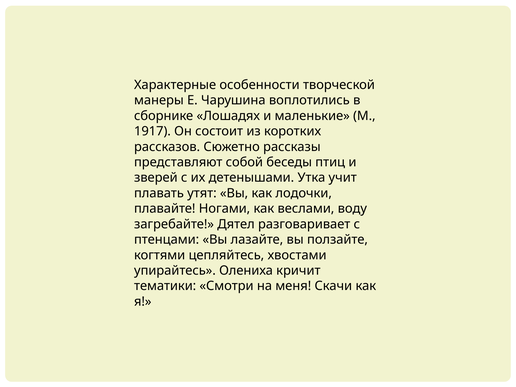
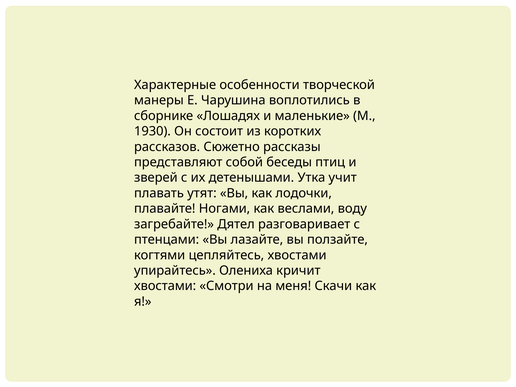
1917: 1917 -> 1930
тематики at (165, 286): тематики -> хвостами
